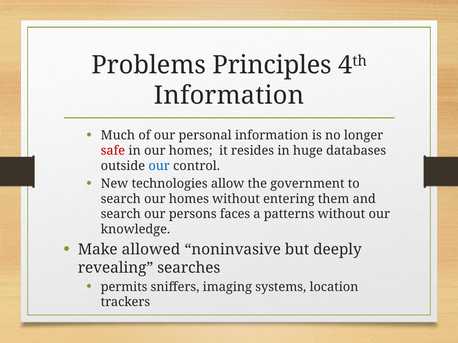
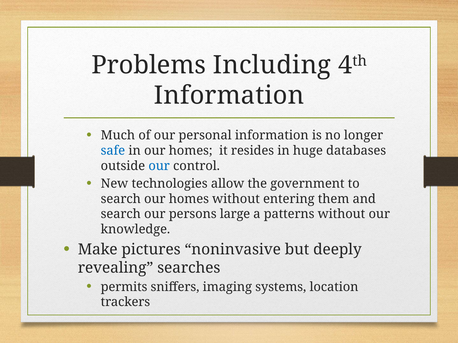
Principles: Principles -> Including
safe colour: red -> blue
faces: faces -> large
allowed: allowed -> pictures
